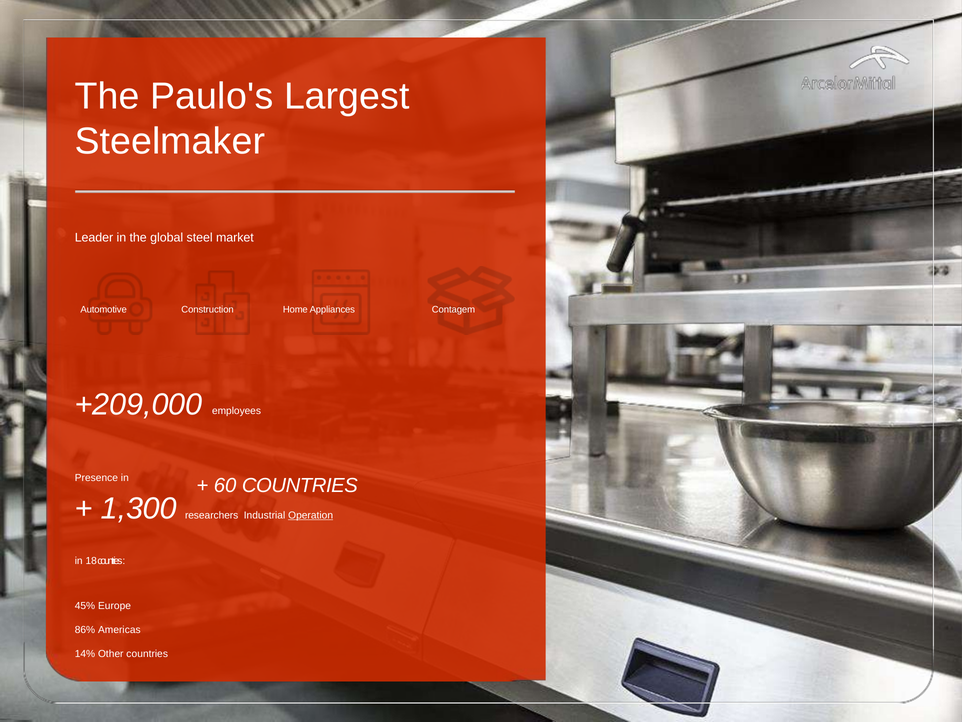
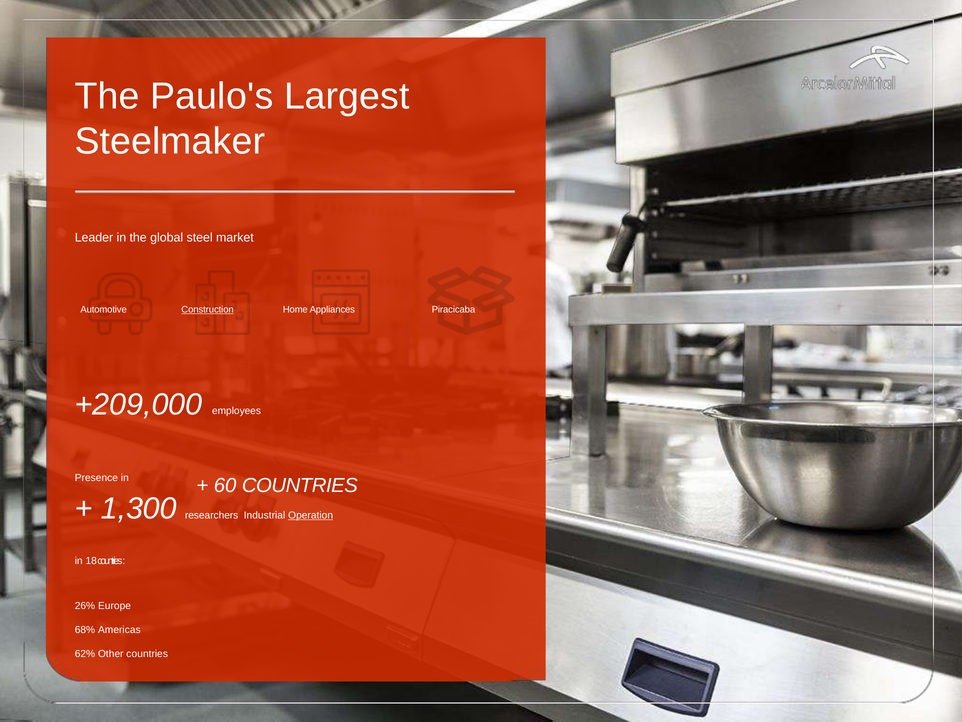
Construction underline: none -> present
Contagem: Contagem -> Piracicaba
45%: 45% -> 26%
86%: 86% -> 68%
14%: 14% -> 62%
